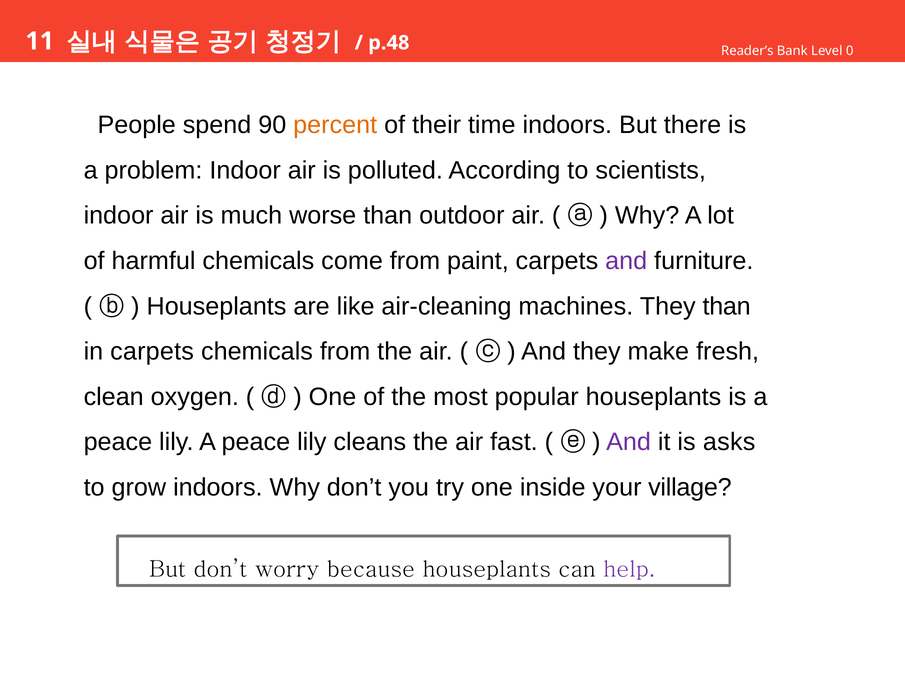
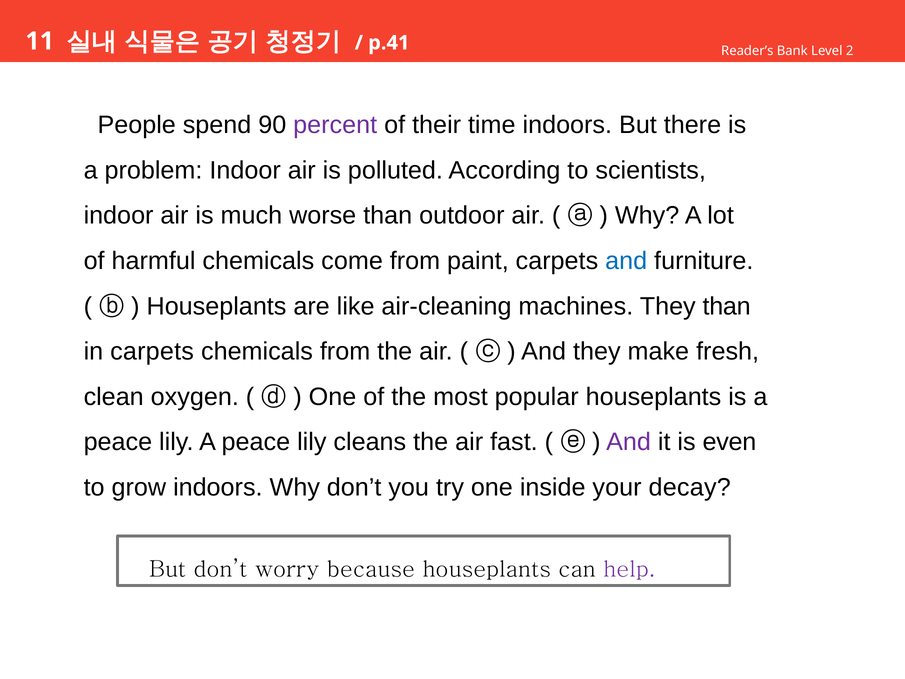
p.48: p.48 -> p.41
0: 0 -> 2
percent colour: orange -> purple
and at (626, 261) colour: purple -> blue
asks: asks -> even
village: village -> decay
